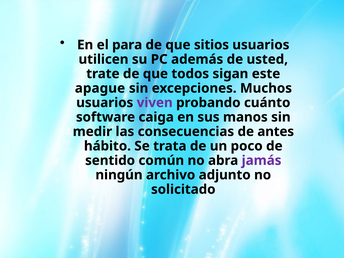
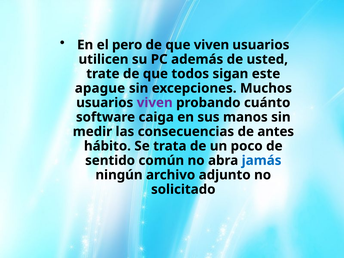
para: para -> pero
que sitios: sitios -> viven
jamás colour: purple -> blue
